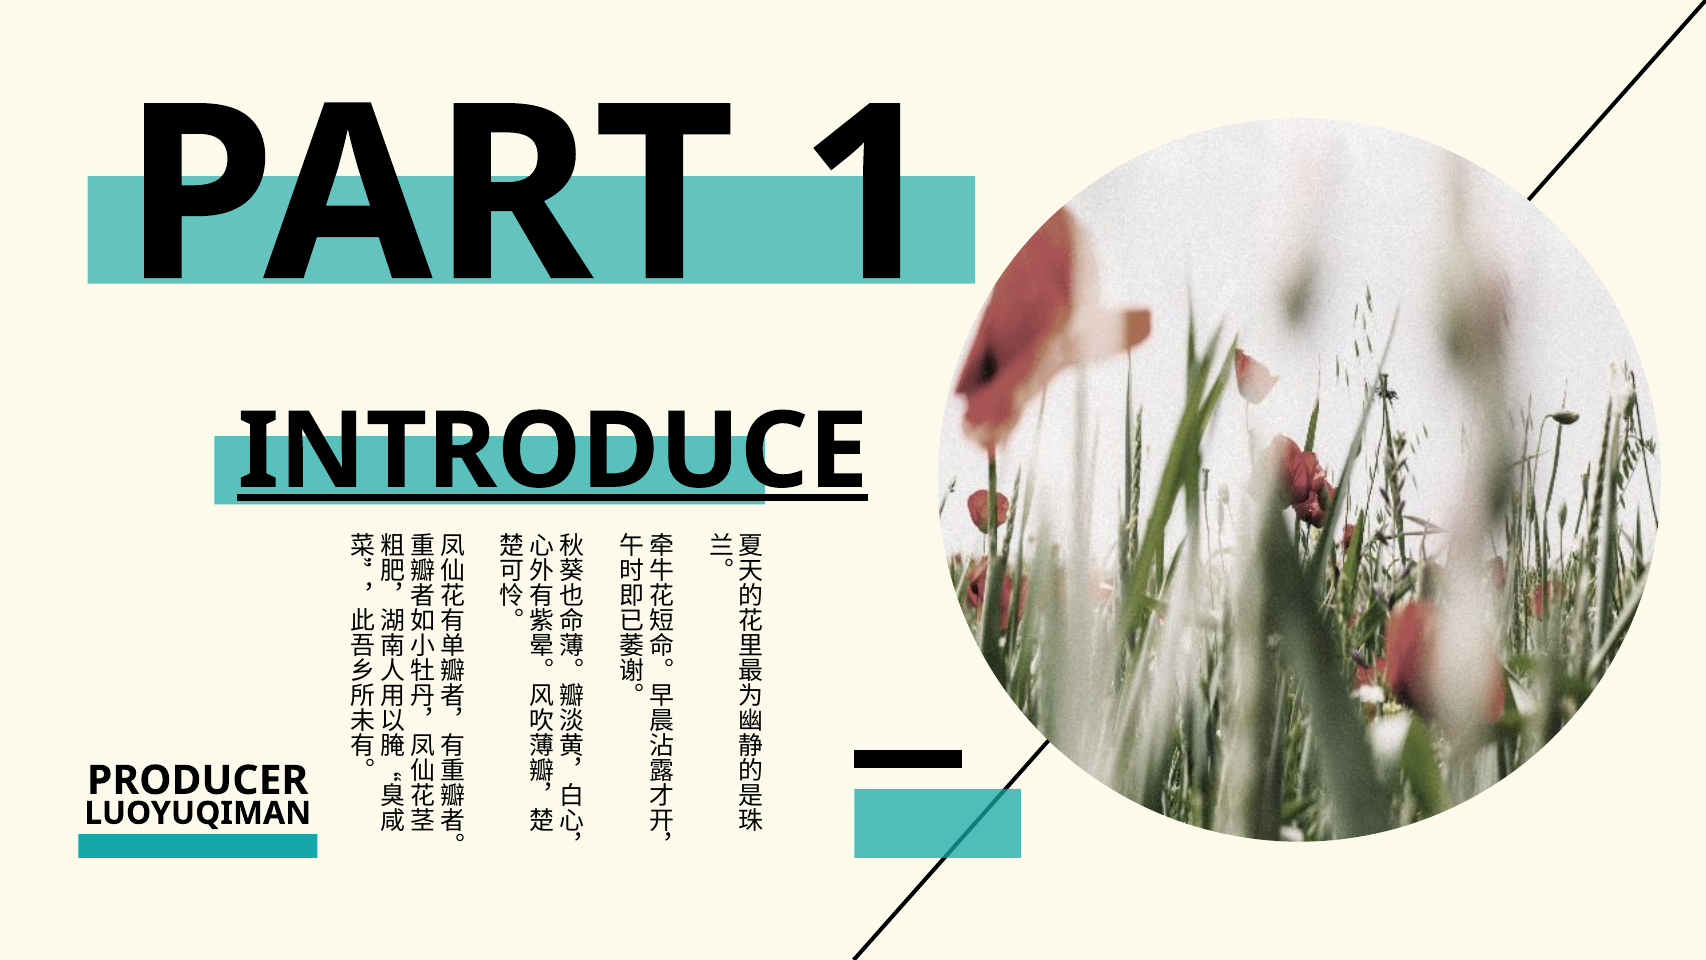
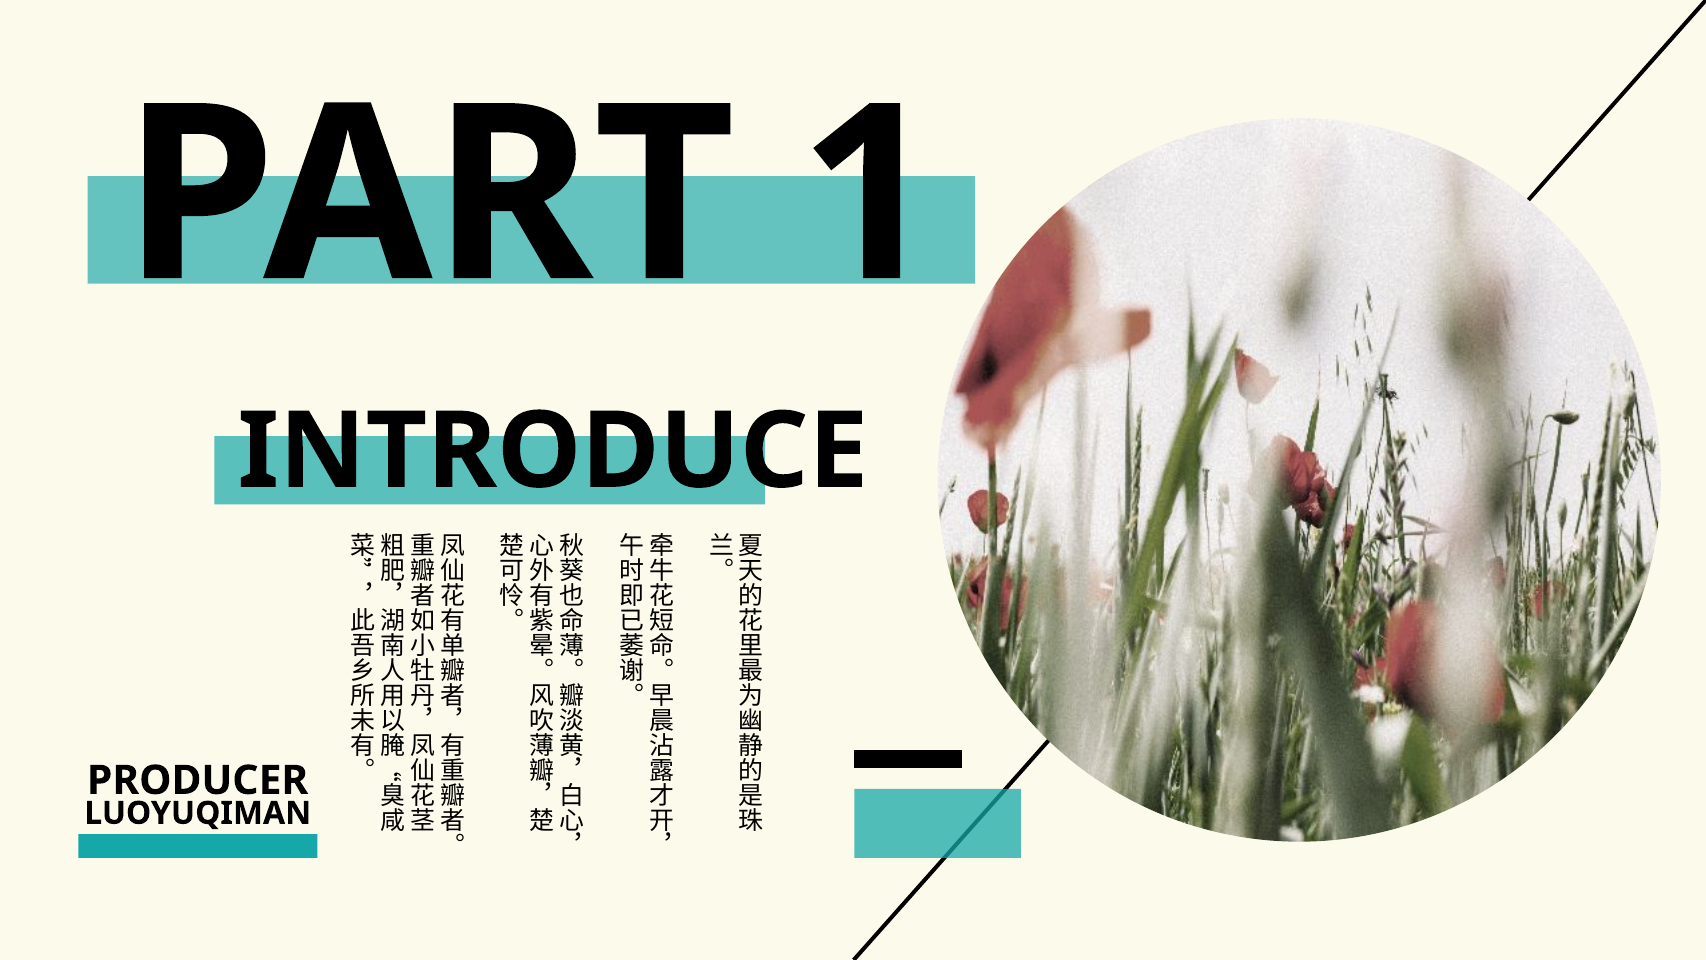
INTRODUCE underline: present -> none
